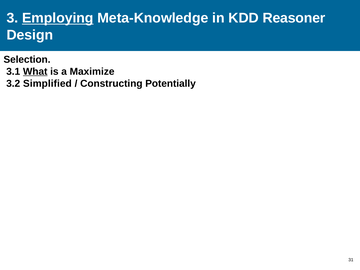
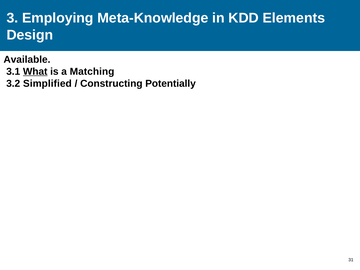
Employing underline: present -> none
Reasoner: Reasoner -> Elements
Selection: Selection -> Available
Maximize: Maximize -> Matching
